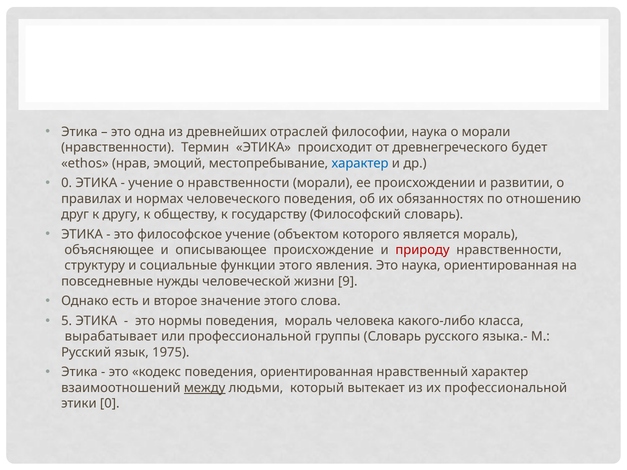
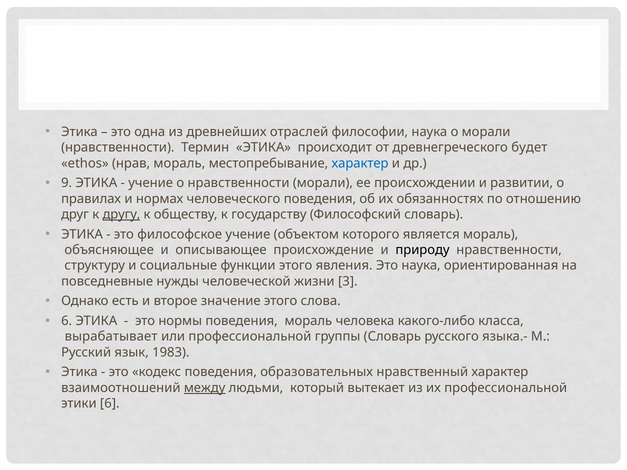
нрав эмоций: эмоций -> мораль
0 at (67, 183): 0 -> 9
другу underline: none -> present
природу colour: red -> black
9: 9 -> 3
5 at (67, 321): 5 -> 6
1975: 1975 -> 1983
поведения ориентированная: ориентированная -> образовательных
этики 0: 0 -> 6
